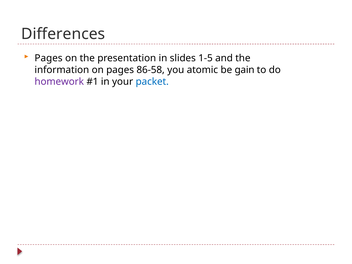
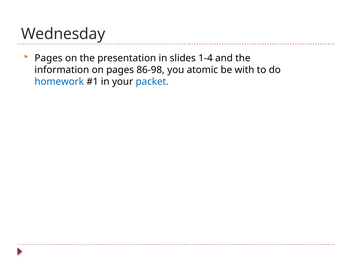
Differences: Differences -> Wednesday
1-5: 1-5 -> 1-4
86-58: 86-58 -> 86-98
gain: gain -> with
homework colour: purple -> blue
